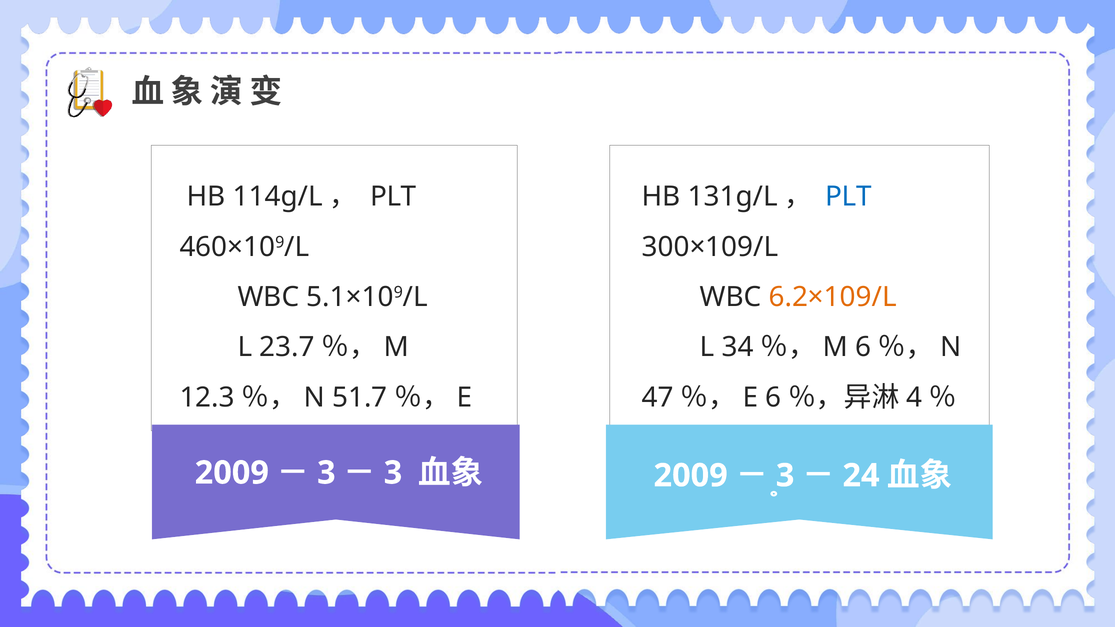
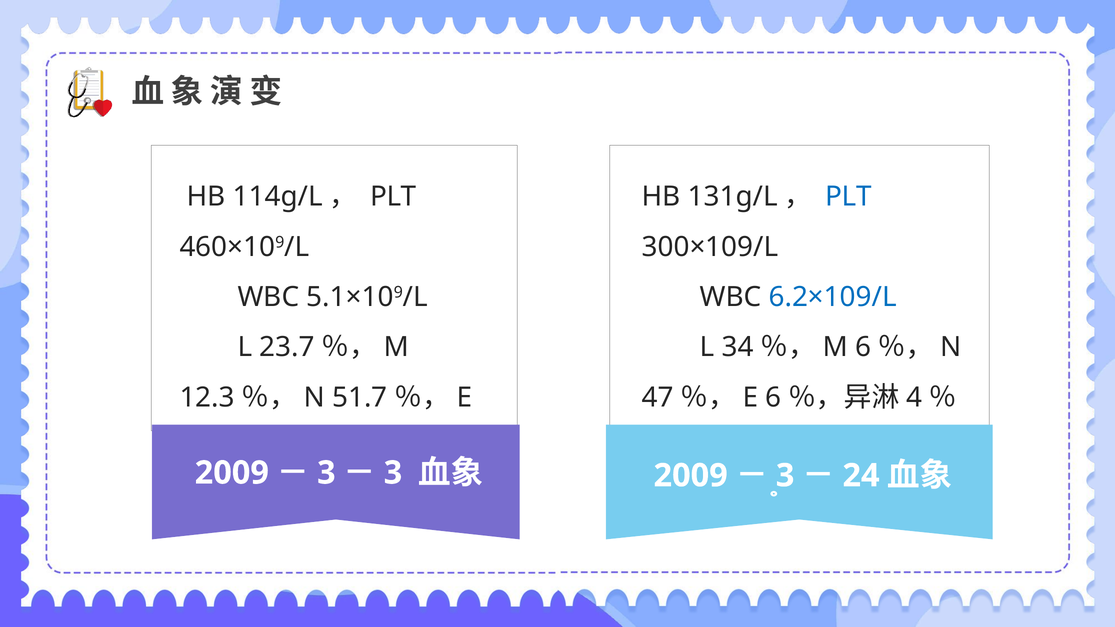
6.2×109/L colour: orange -> blue
